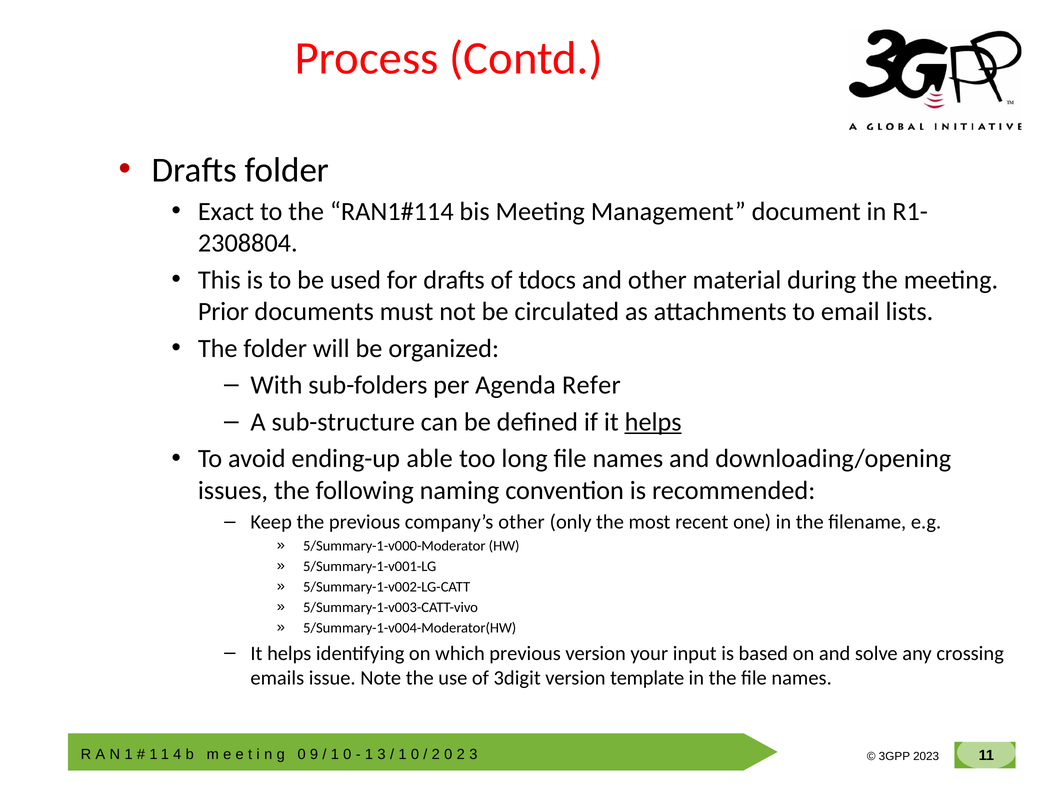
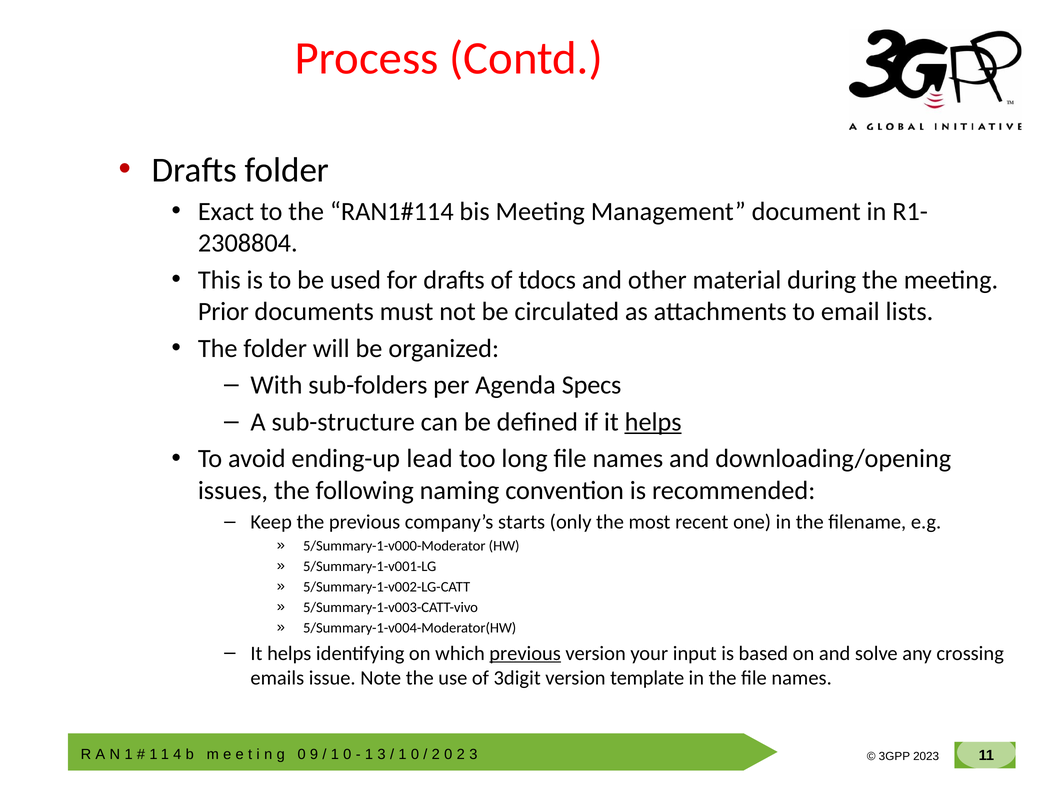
Refer: Refer -> Specs
able: able -> lead
company’s other: other -> starts
previous at (525, 653) underline: none -> present
